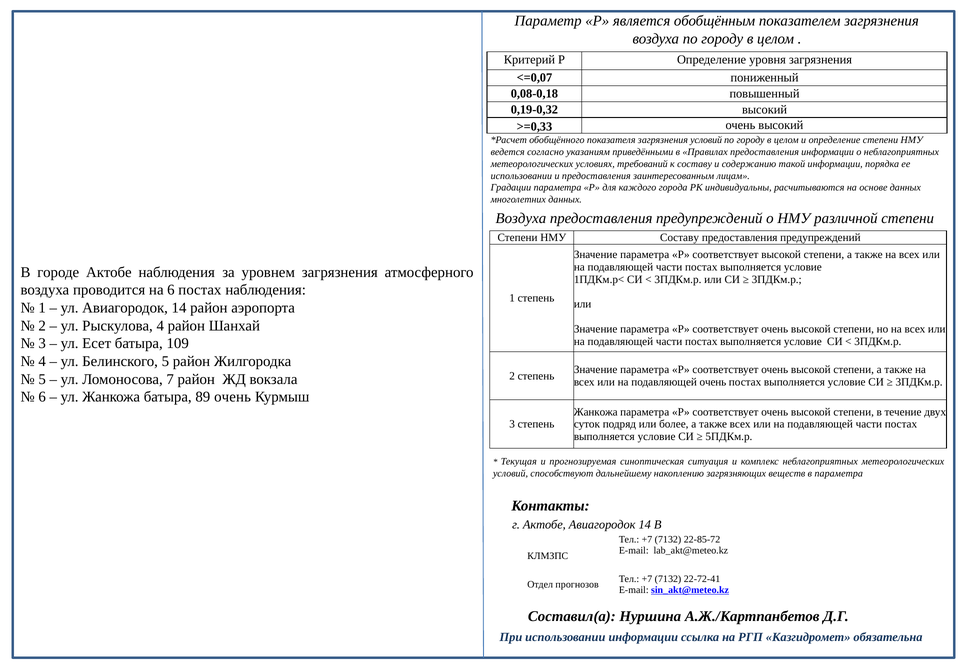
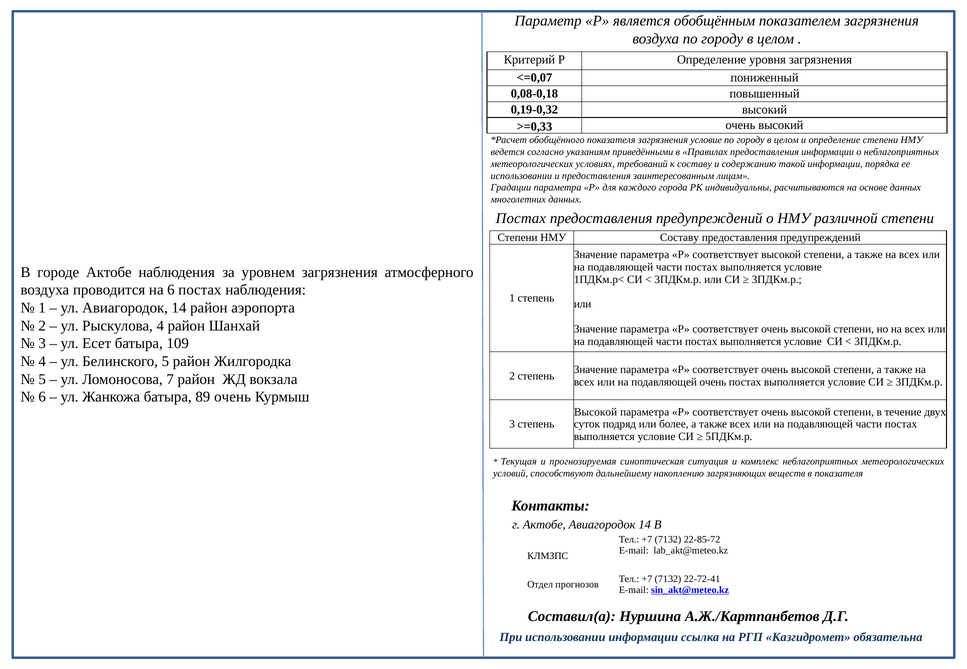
загрязнения условий: условий -> условие
Воздуха at (521, 218): Воздуха -> Постах
Жанкожа at (596, 412): Жанкожа -> Высокой
в параметра: параметра -> показателя
